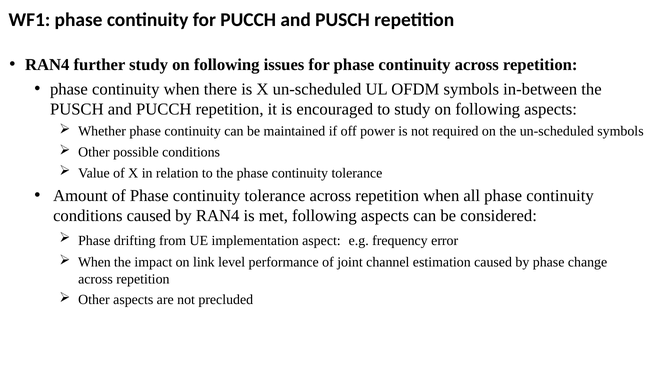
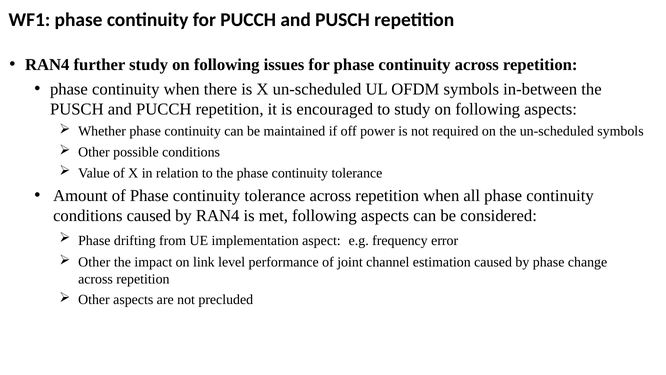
When at (94, 262): When -> Other
